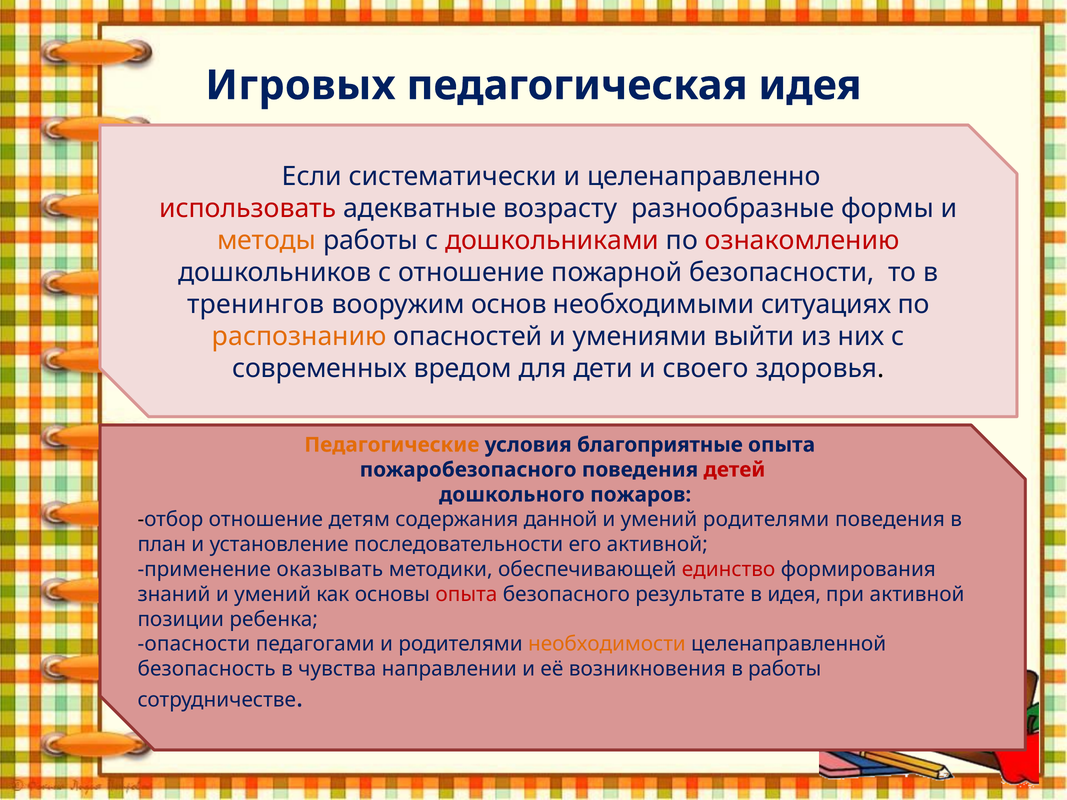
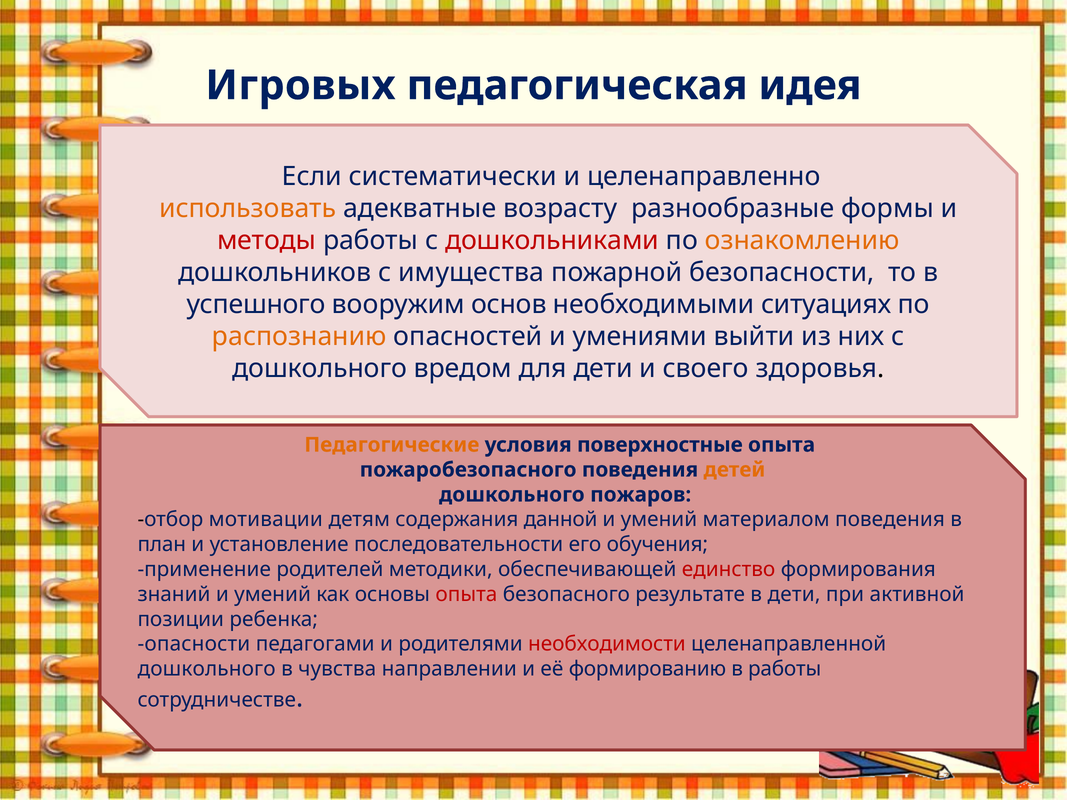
использовать colour: red -> orange
методы colour: orange -> red
ознакомлению colour: red -> orange
с отношение: отношение -> имущества
тренингов: тренингов -> успешного
современных at (320, 369): современных -> дошкольного
благоприятные: благоприятные -> поверхностные
детей colour: red -> orange
отбор отношение: отношение -> мотивации
умений родителями: родителями -> материалом
его активной: активной -> обучения
оказывать: оказывать -> родителей
в идея: идея -> дети
необходимости colour: orange -> red
безопасность at (207, 669): безопасность -> дошкольного
возникновения: возникновения -> формированию
